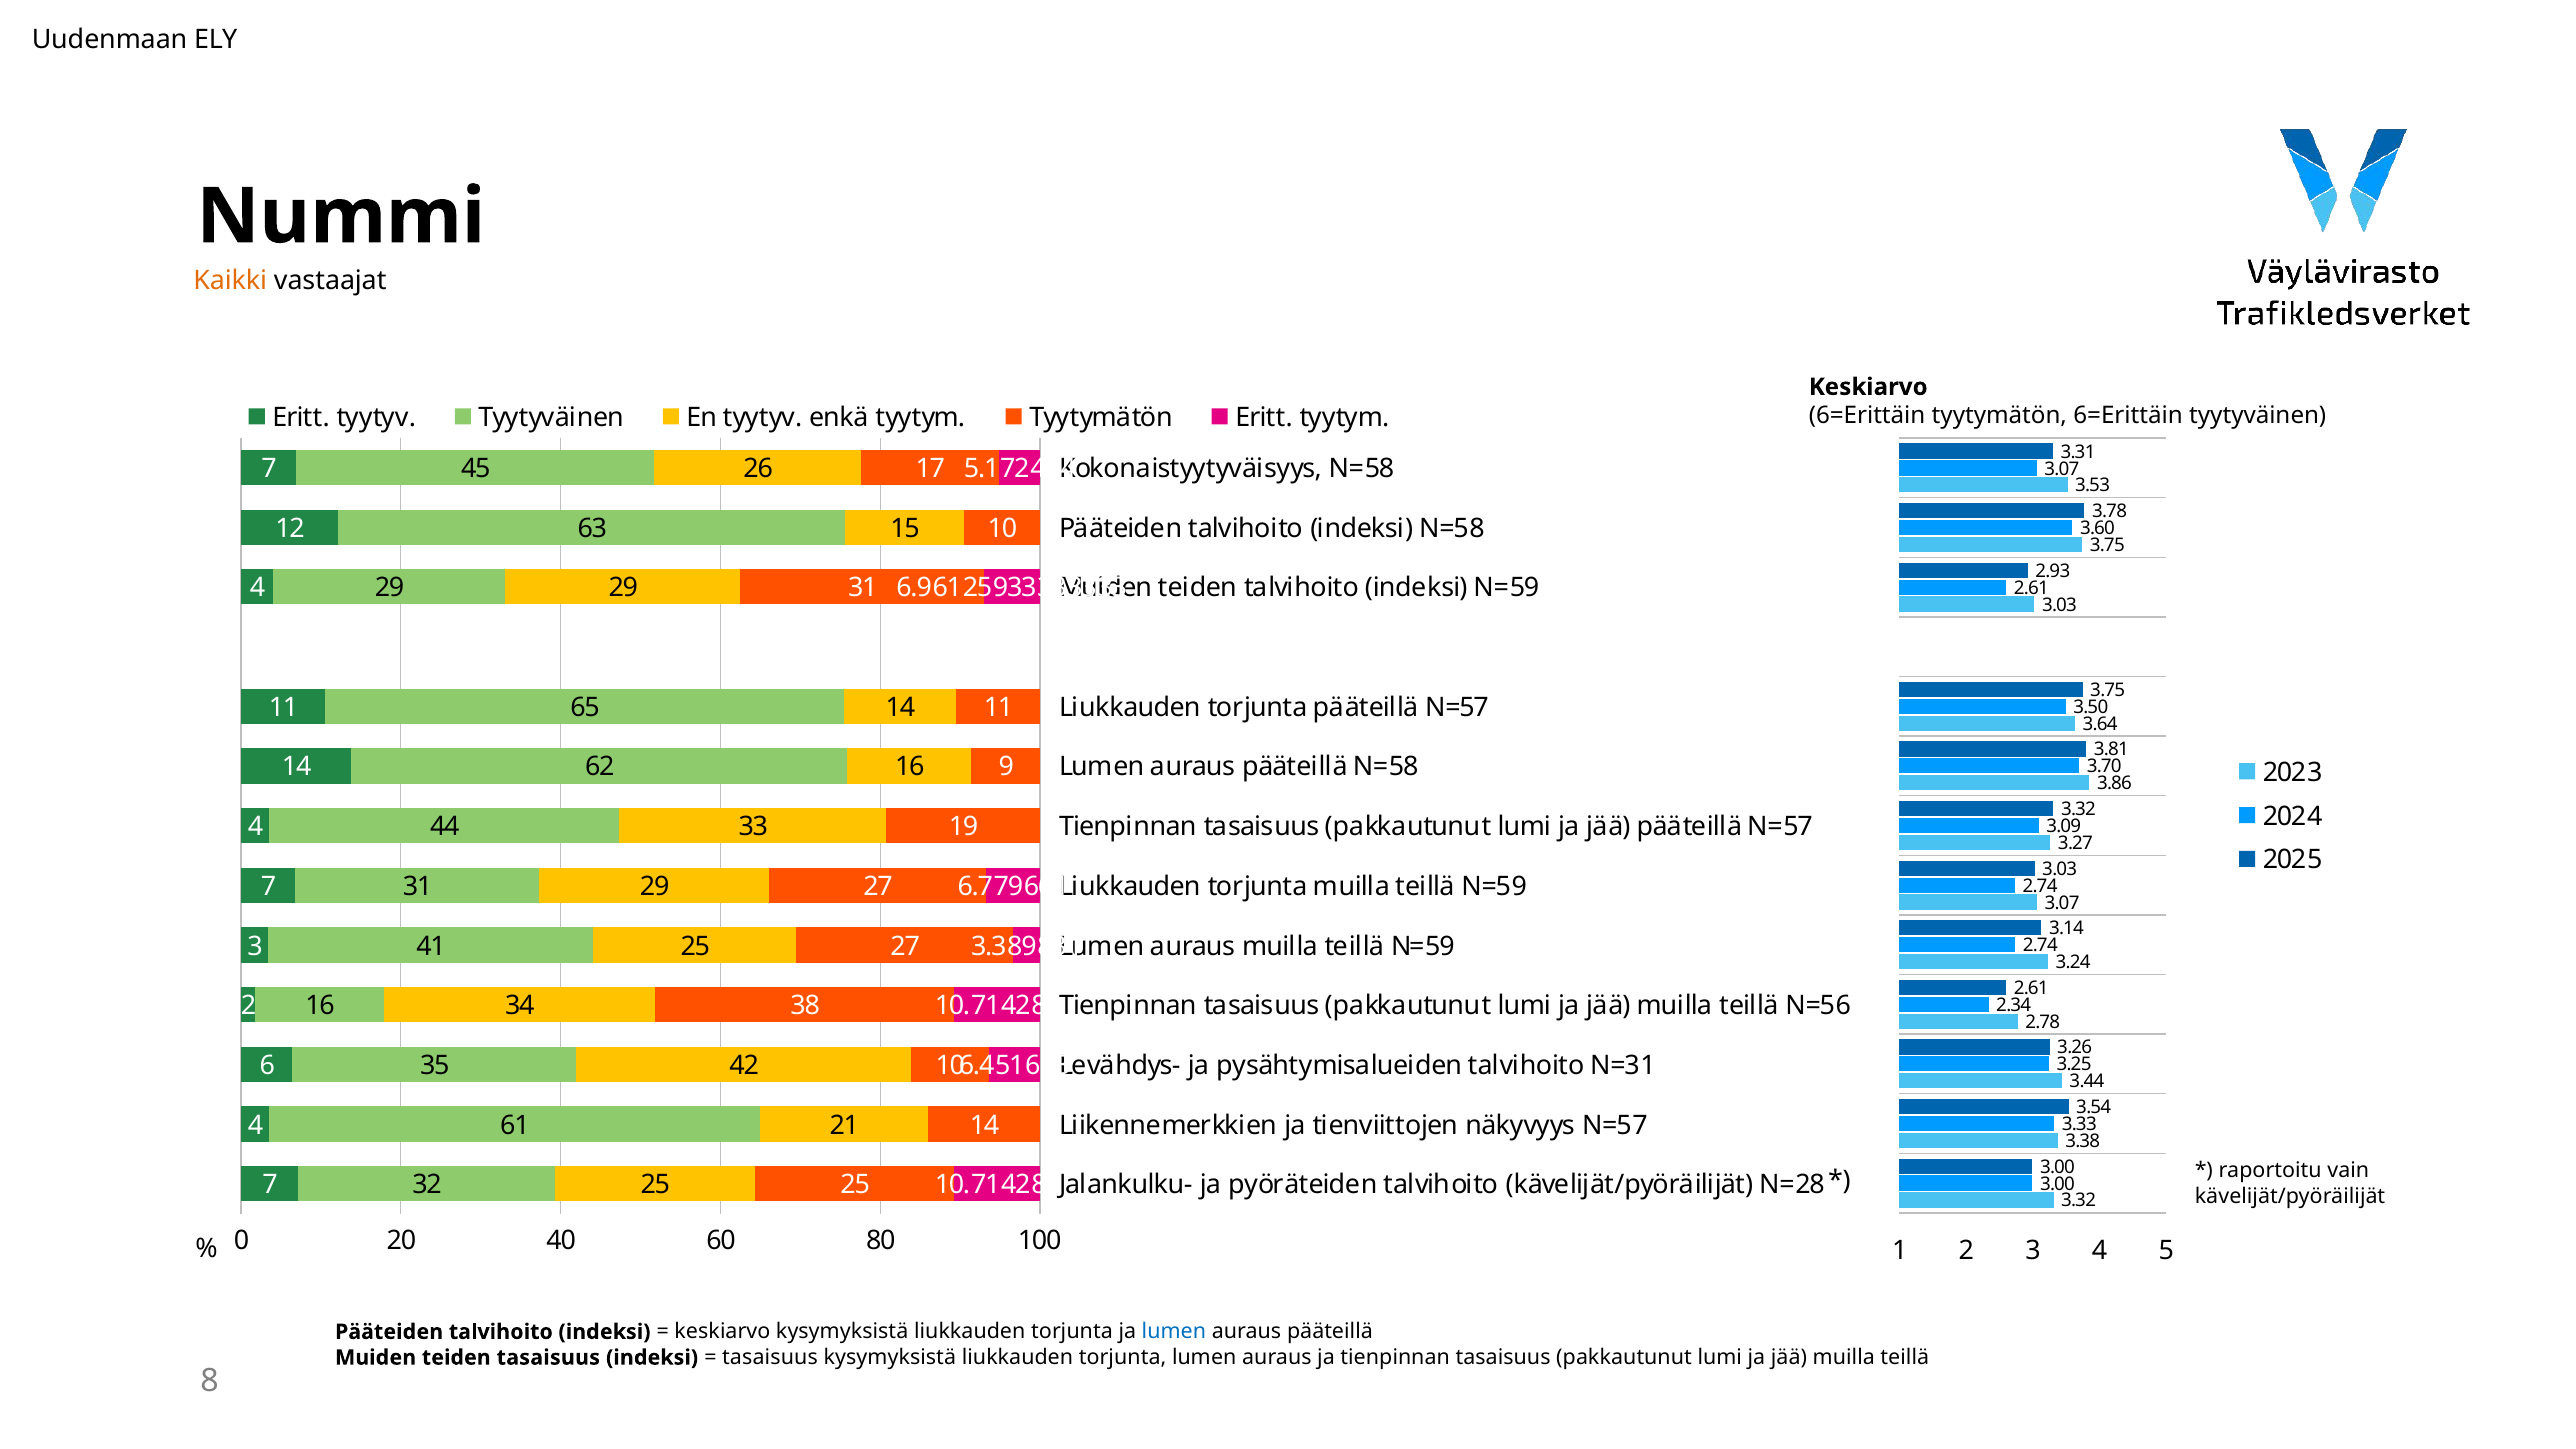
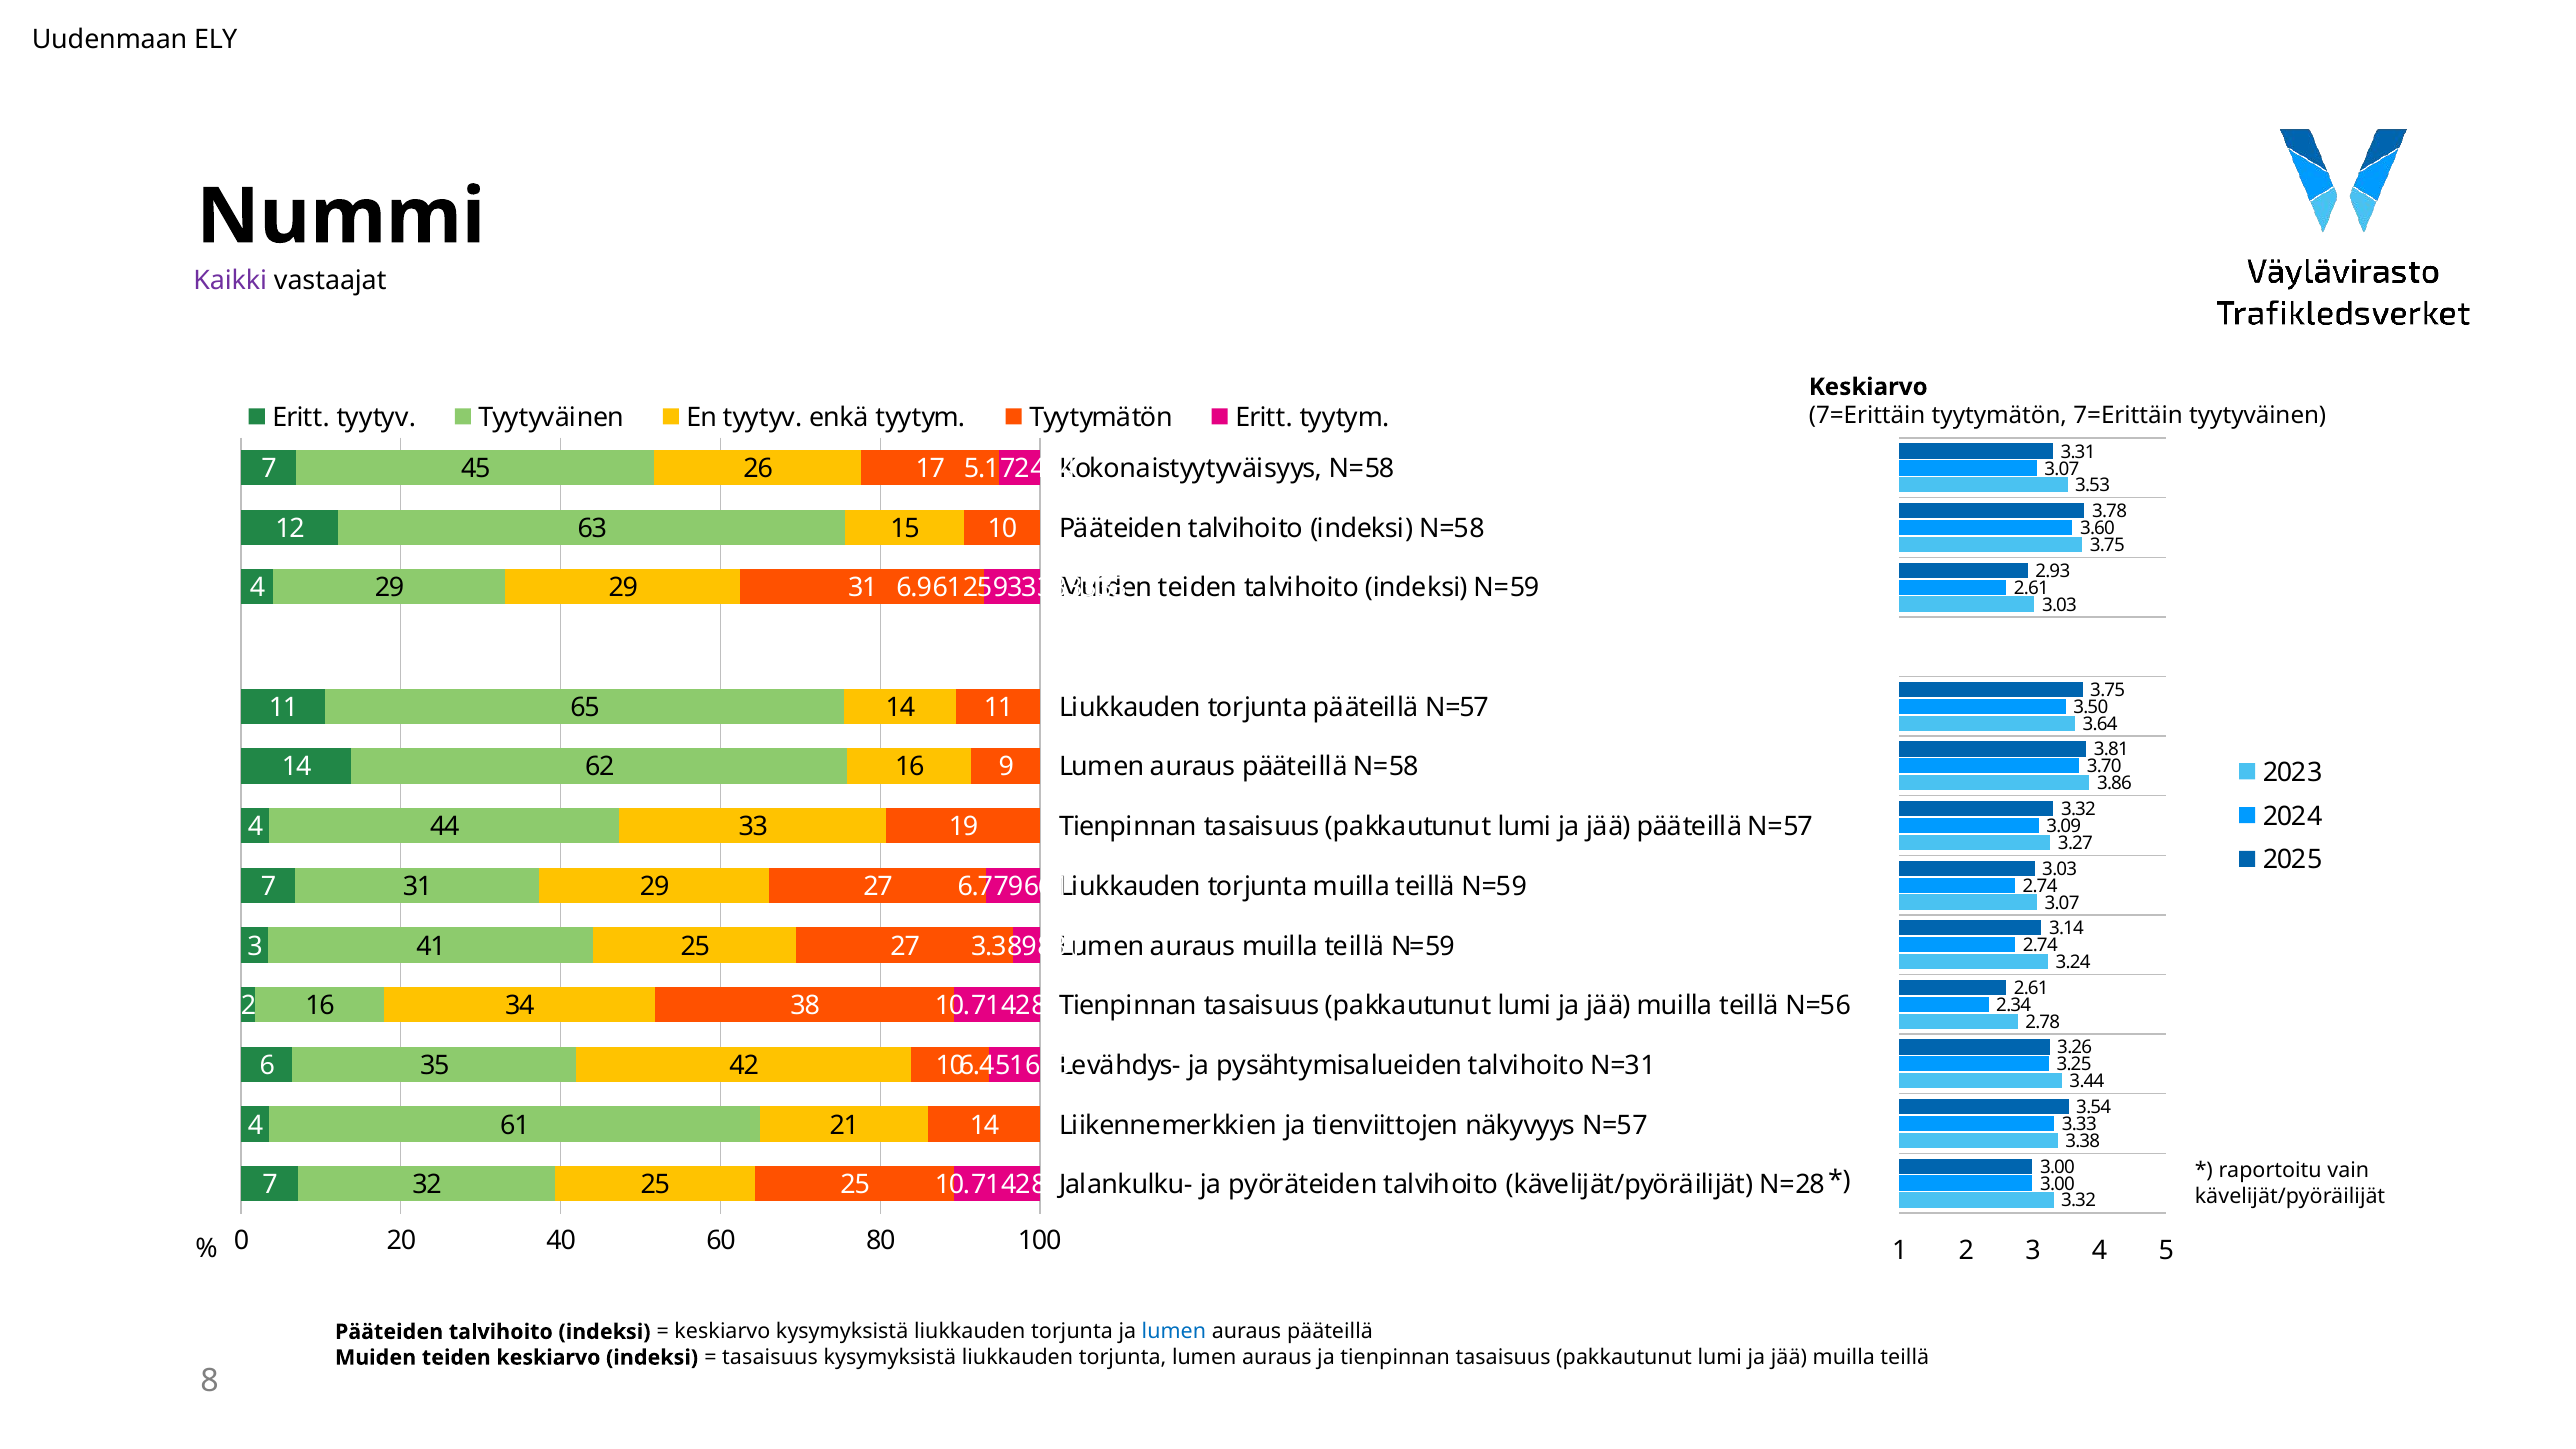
Kaikki colour: orange -> purple
6=Erittäin at (1867, 416): 6=Erittäin -> 7=Erittäin
tyytymätön 6=Erittäin: 6=Erittäin -> 7=Erittäin
teiden tasaisuus: tasaisuus -> keskiarvo
